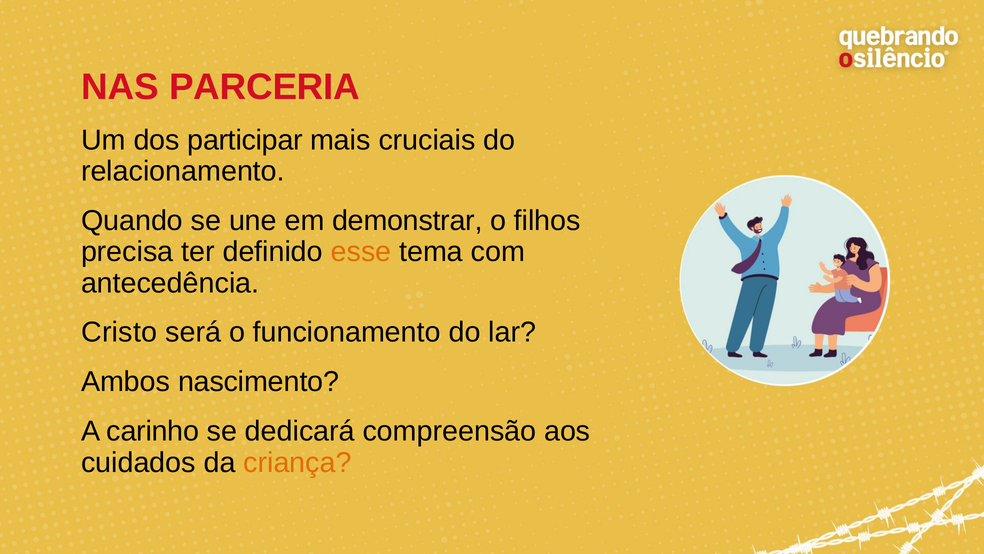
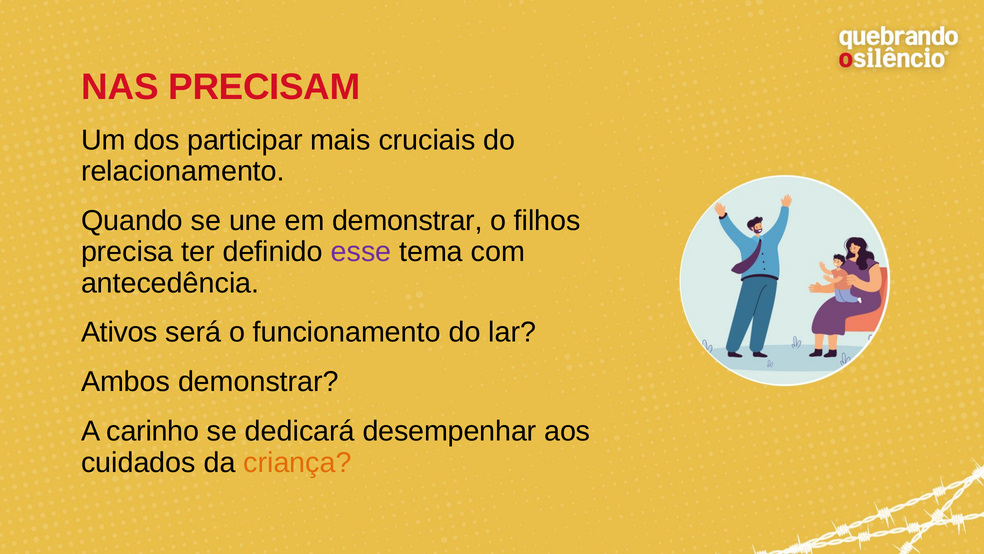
PARCERIA: PARCERIA -> PRECISAM
esse colour: orange -> purple
Cristo: Cristo -> Ativos
Ambos nascimento: nascimento -> demonstrar
compreensão: compreensão -> desempenhar
